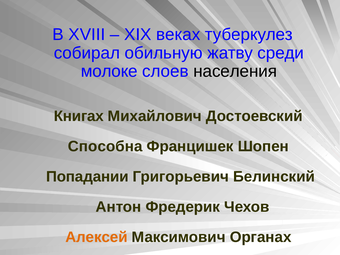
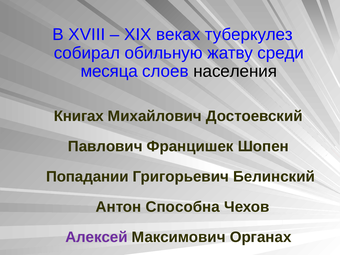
молоке: молоке -> месяца
Способна: Способна -> Павлович
Фредерик: Фредерик -> Способна
Алексей colour: orange -> purple
